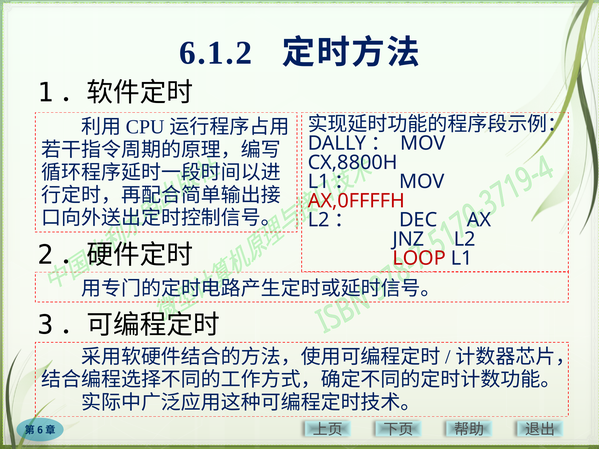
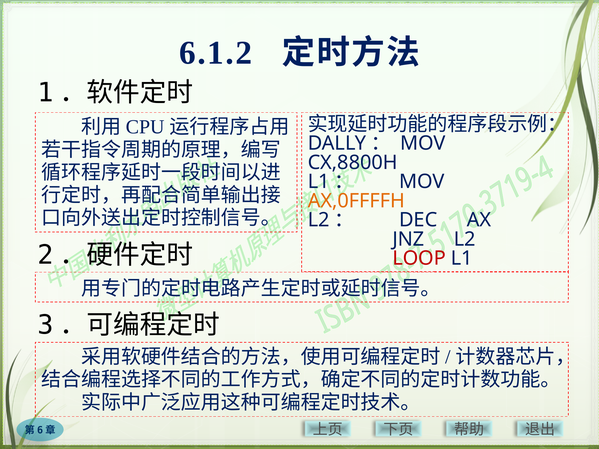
AX,0FFFFH colour: red -> orange
